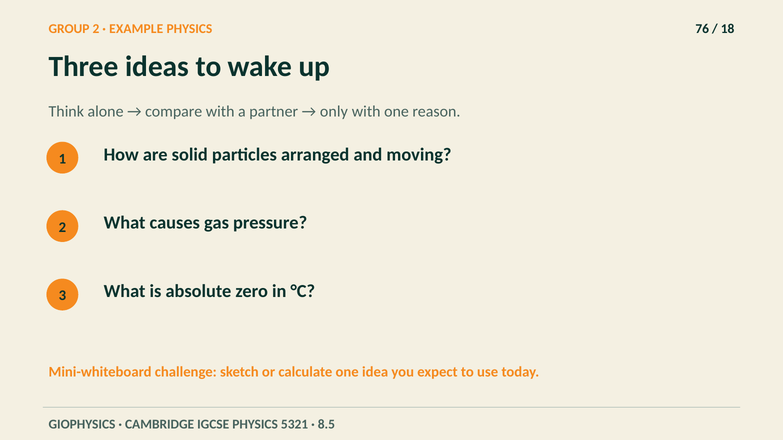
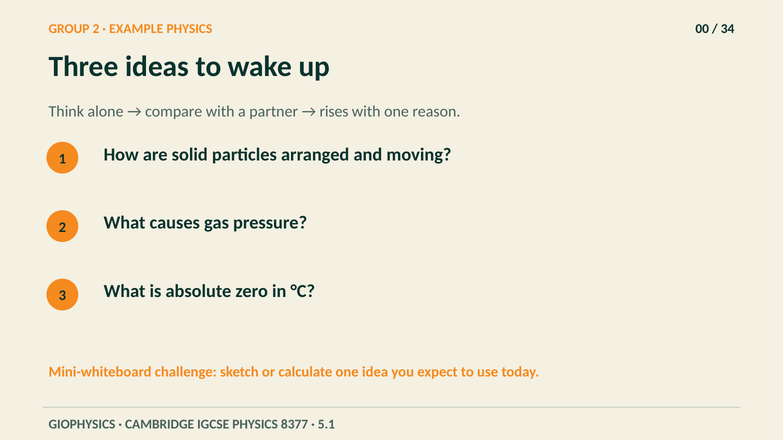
76: 76 -> 00
18: 18 -> 34
only: only -> rises
5321: 5321 -> 8377
8.5: 8.5 -> 5.1
